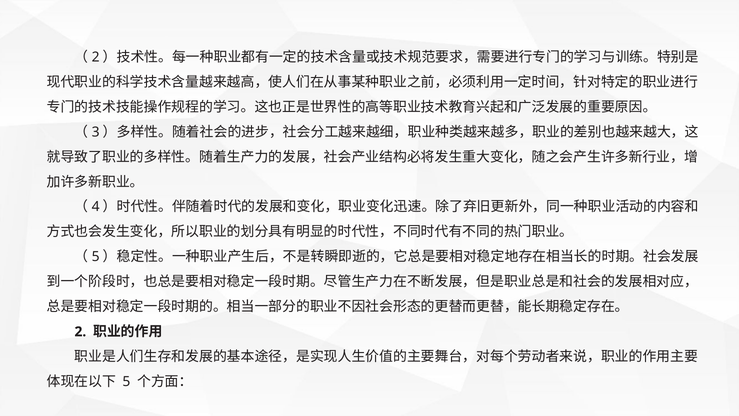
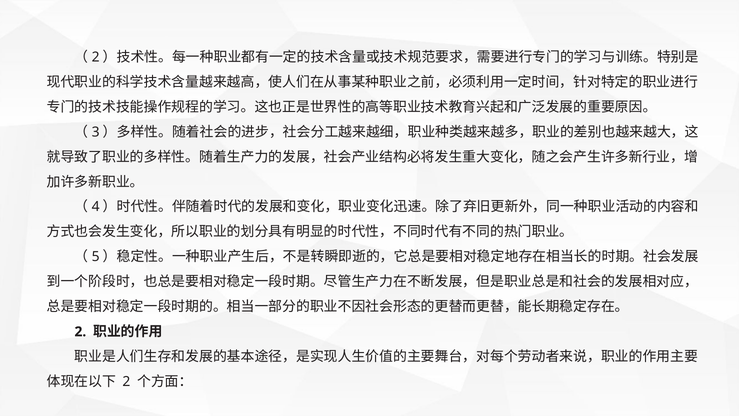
5 at (126, 381): 5 -> 2
